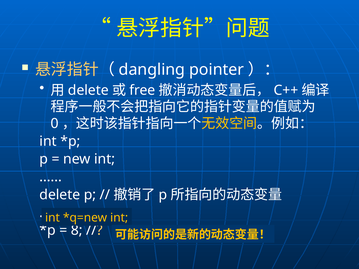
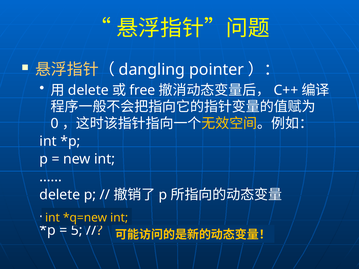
8: 8 -> 5
